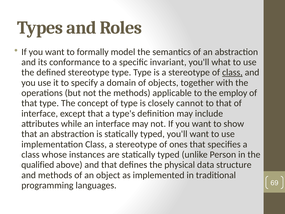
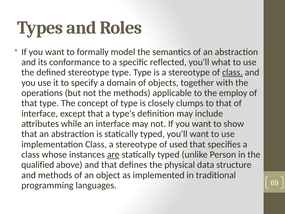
invariant: invariant -> reflected
cannot: cannot -> clumps
ones: ones -> used
are underline: none -> present
